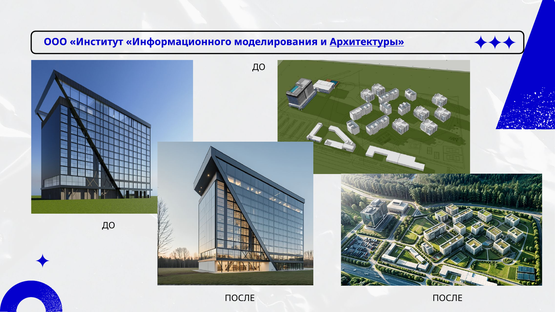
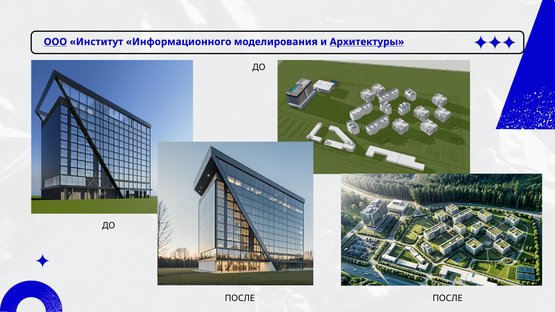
ООО underline: none -> present
